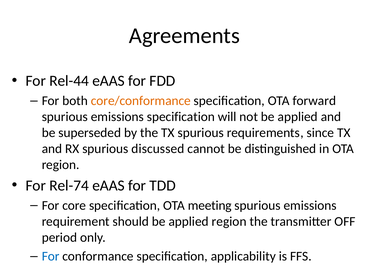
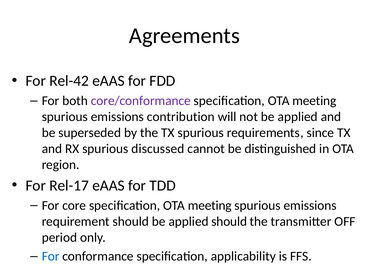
Rel-44: Rel-44 -> Rel-42
core/conformance colour: orange -> purple
forward at (314, 101): forward -> meeting
emissions specification: specification -> contribution
Rel-74: Rel-74 -> Rel-17
applied region: region -> should
